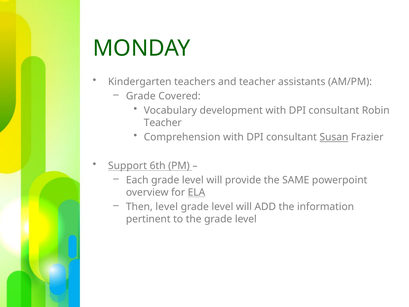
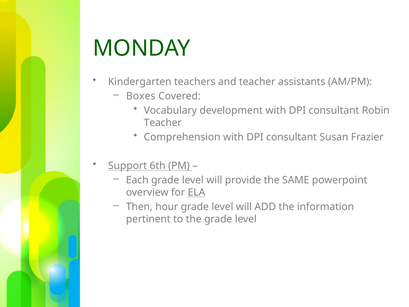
Grade at (141, 96): Grade -> Boxes
Susan underline: present -> none
Then level: level -> hour
